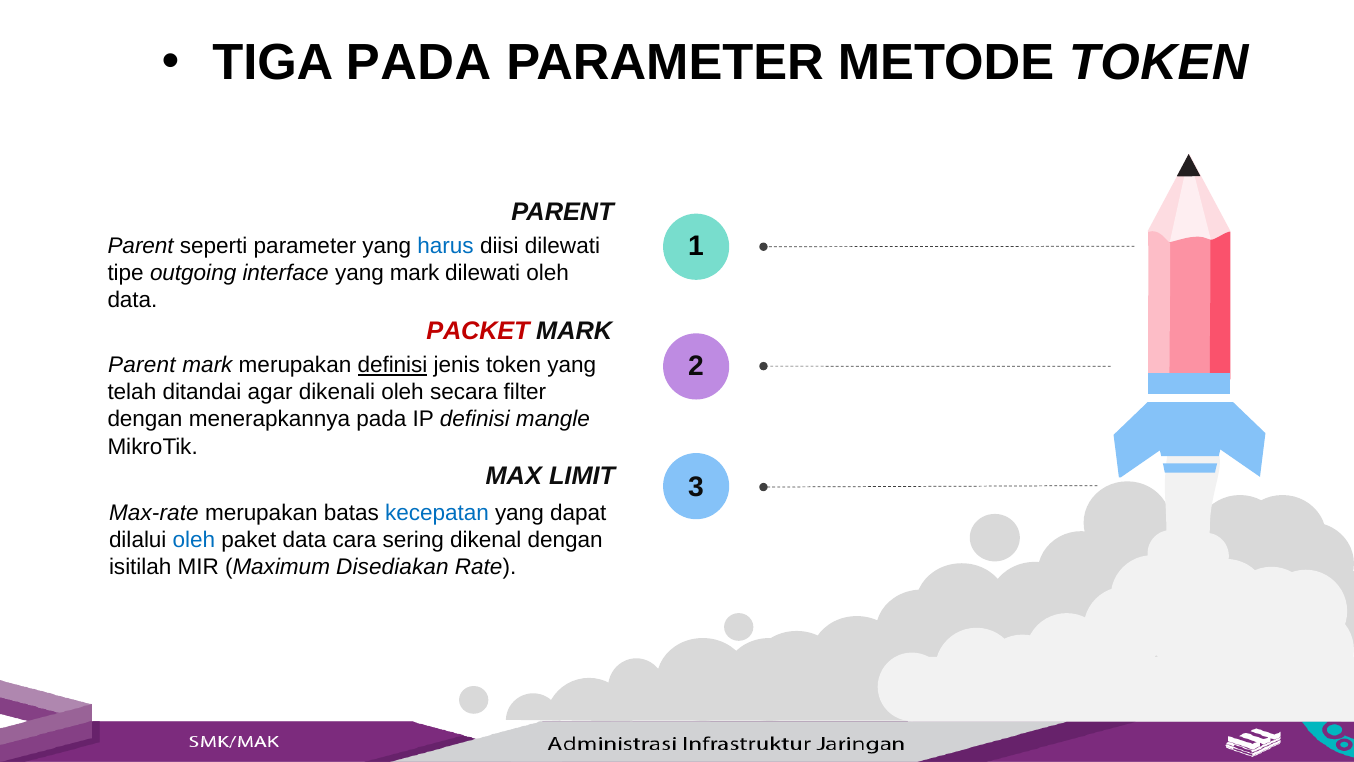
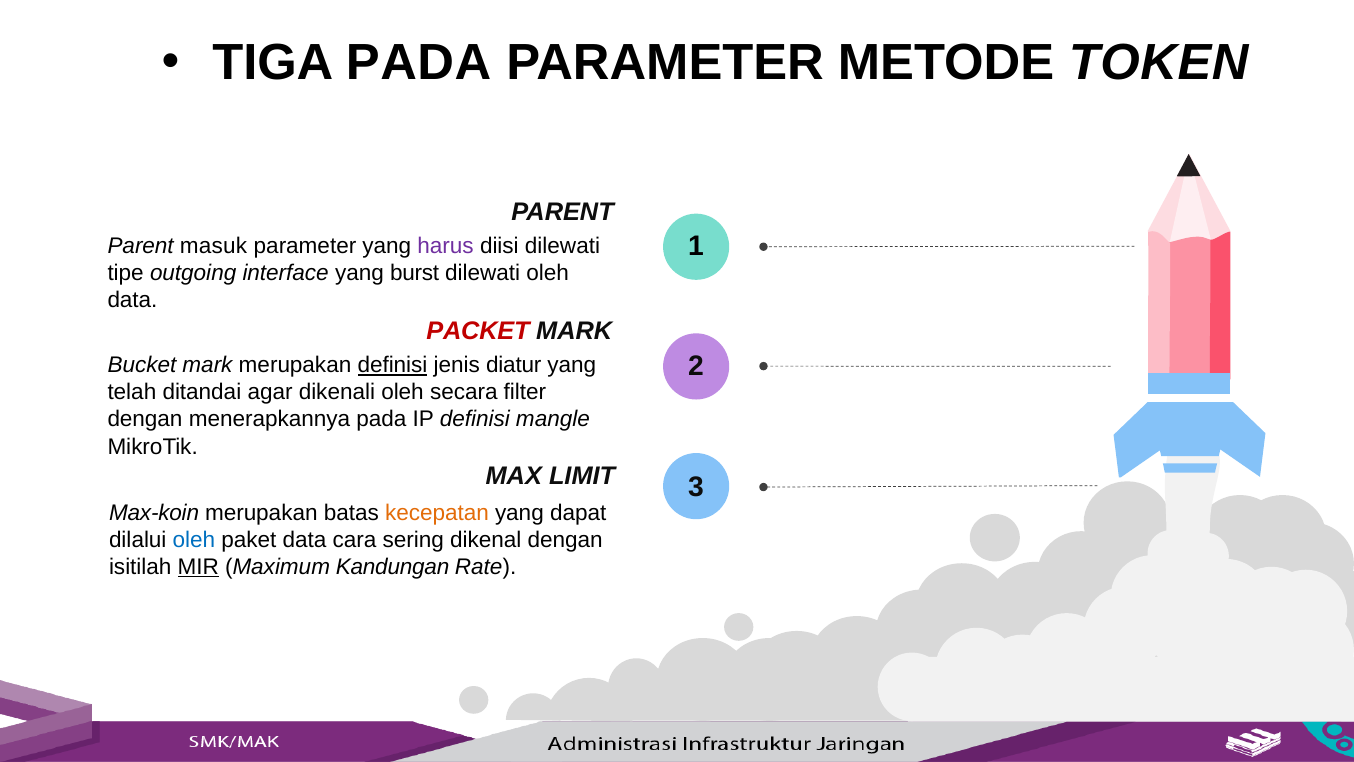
seperti: seperti -> masuk
harus colour: blue -> purple
yang mark: mark -> burst
Parent at (142, 365): Parent -> Bucket
jenis token: token -> diatur
Max-rate: Max-rate -> Max-koin
kecepatan colour: blue -> orange
MIR underline: none -> present
Disediakan: Disediakan -> Kandungan
